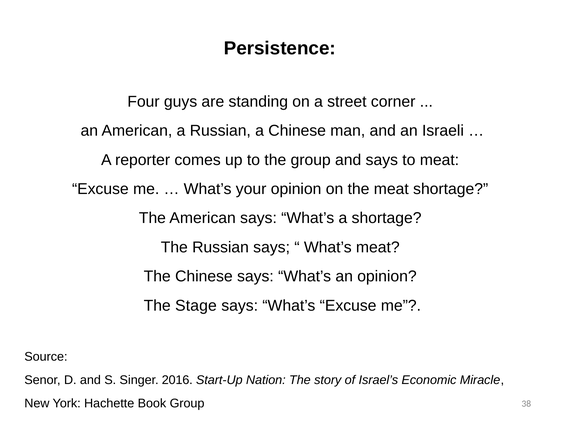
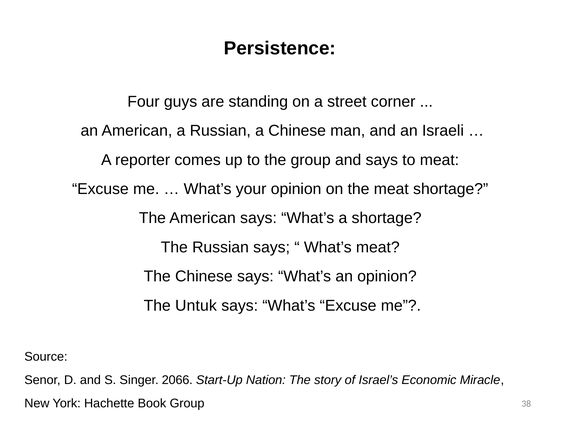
Stage: Stage -> Untuk
2016: 2016 -> 2066
